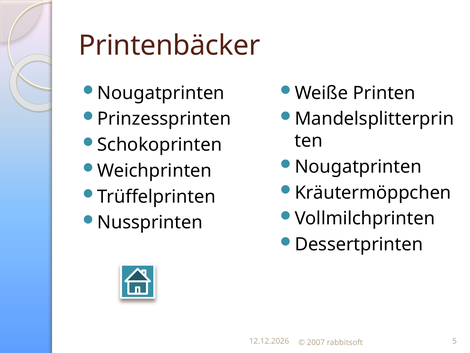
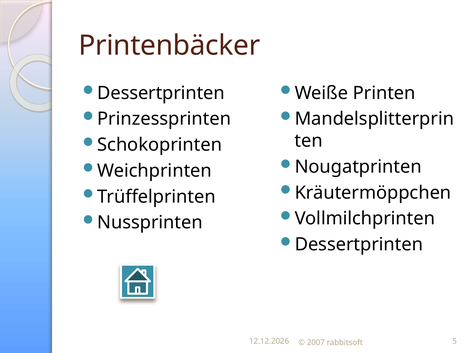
Nougatprinten at (161, 93): Nougatprinten -> Dessertprinten
